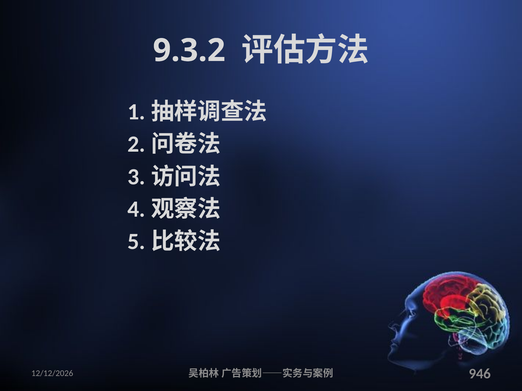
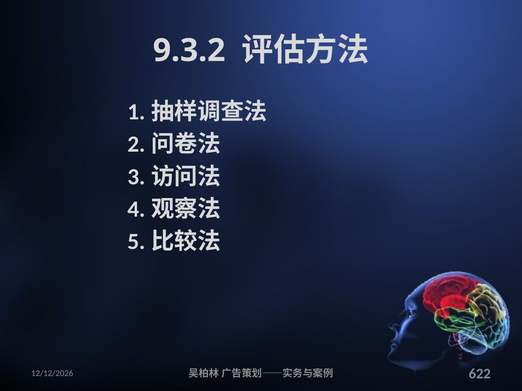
946: 946 -> 622
